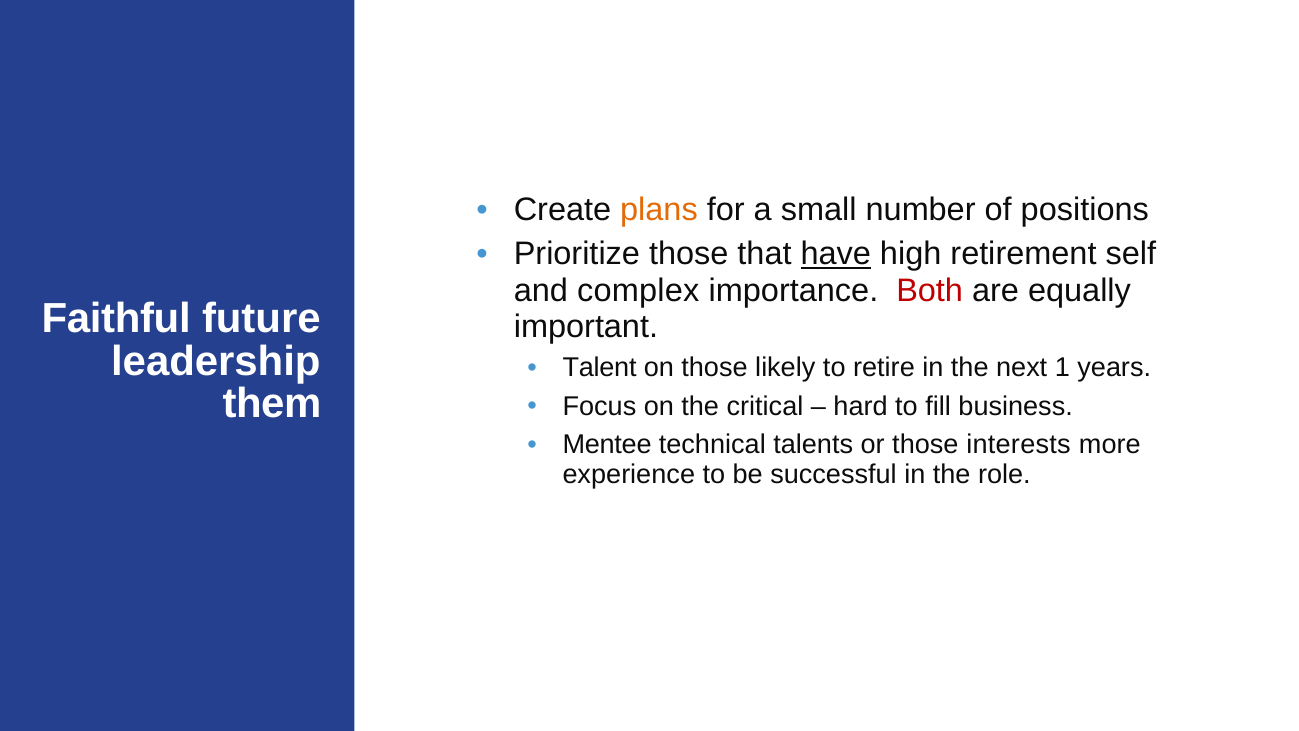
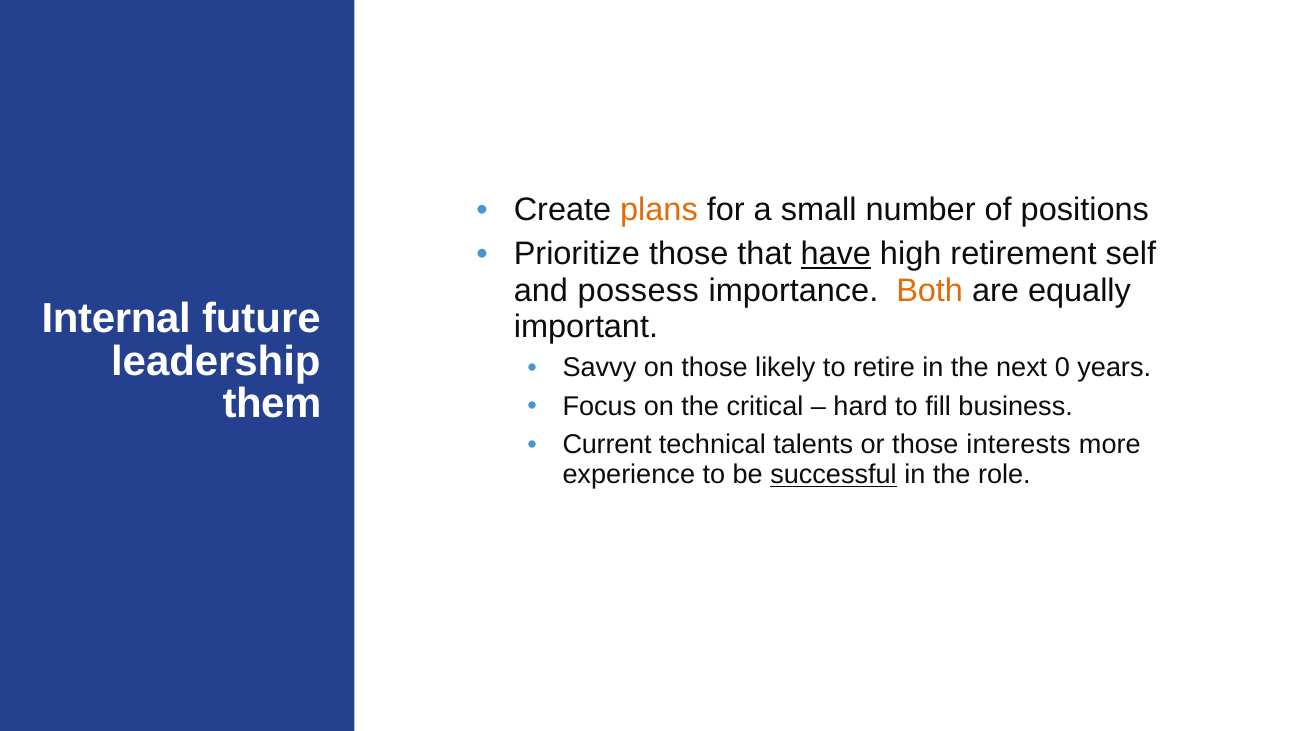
complex: complex -> possess
Both colour: red -> orange
Faithful: Faithful -> Internal
Talent: Talent -> Savvy
1: 1 -> 0
Mentee: Mentee -> Current
successful underline: none -> present
